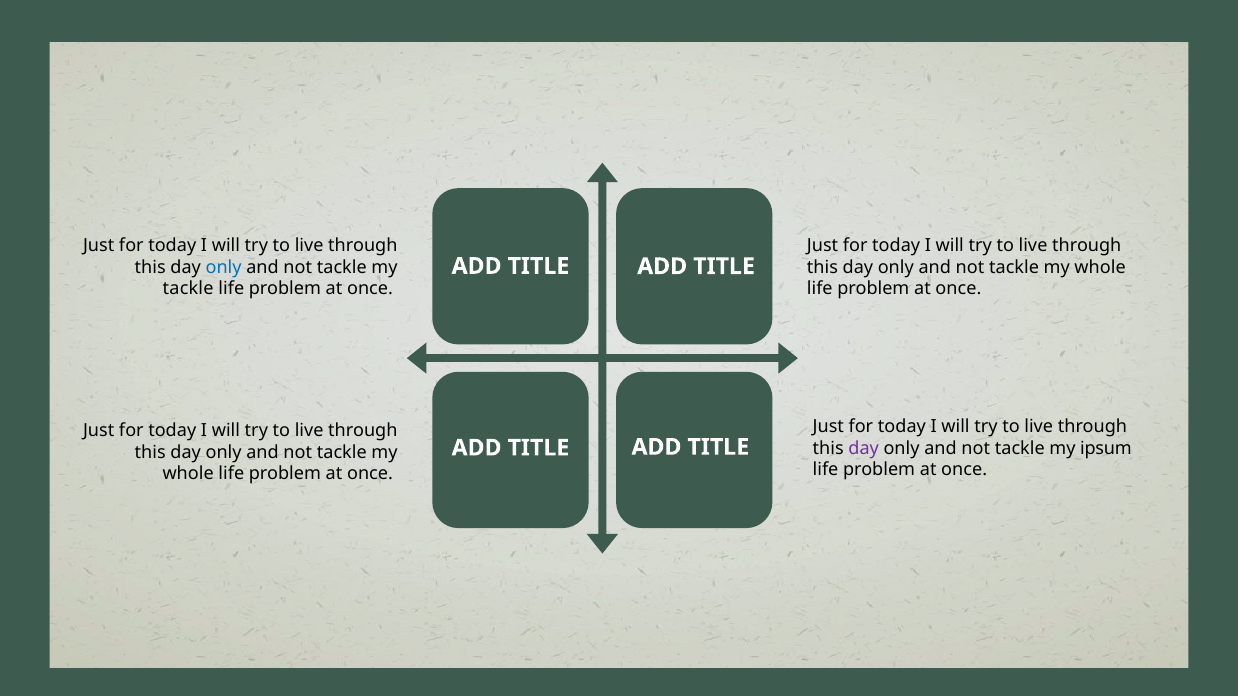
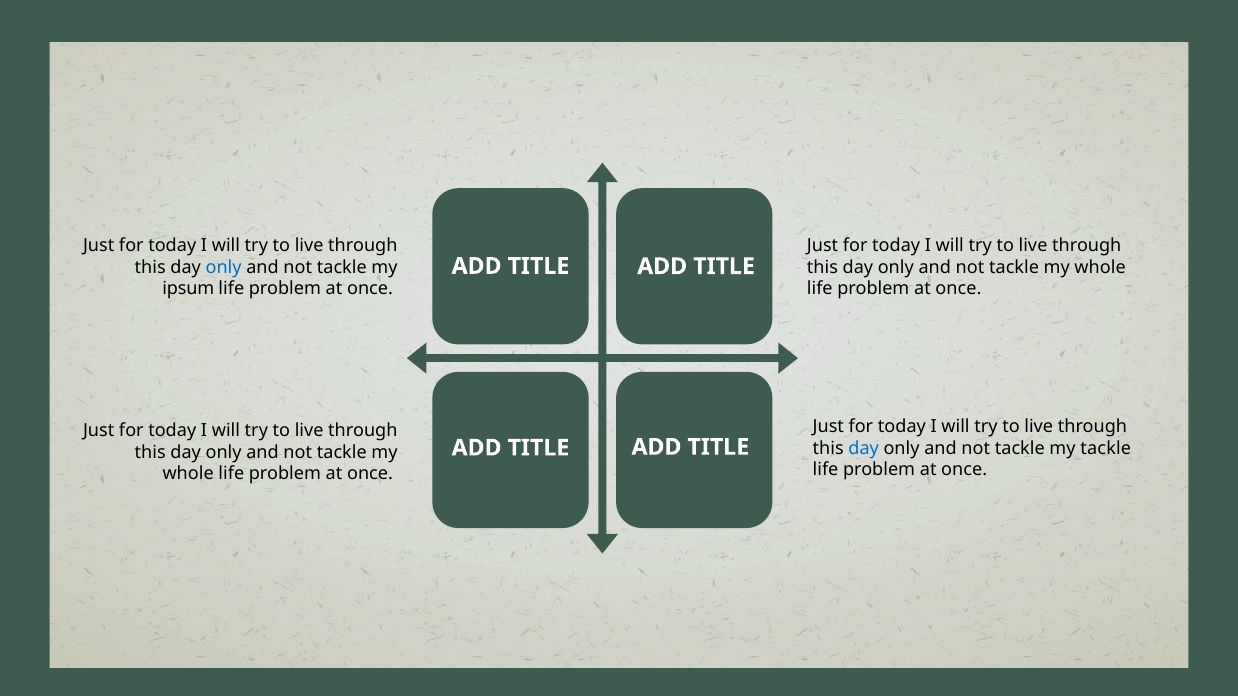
tackle at (188, 289): tackle -> ipsum
day at (864, 448) colour: purple -> blue
my ipsum: ipsum -> tackle
